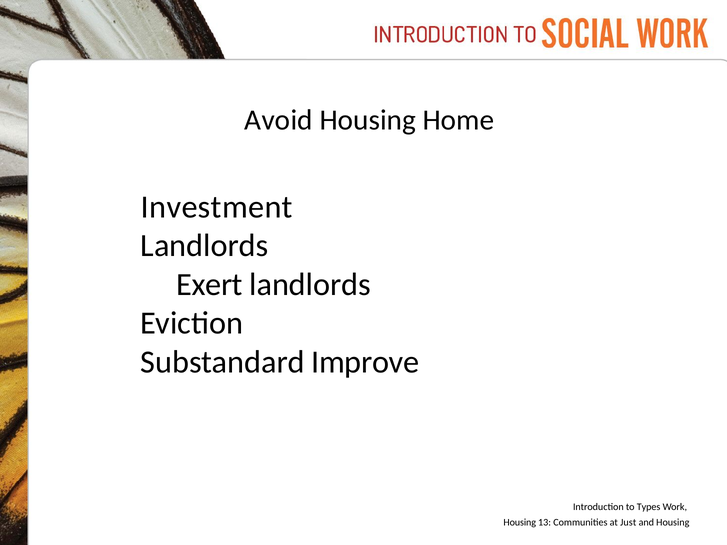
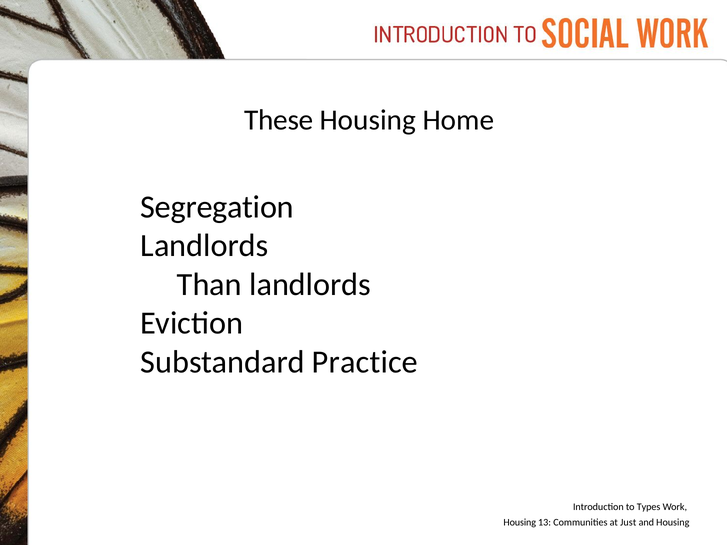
Avoid: Avoid -> These
Investment: Investment -> Segregation
Exert: Exert -> Than
Improve: Improve -> Practice
